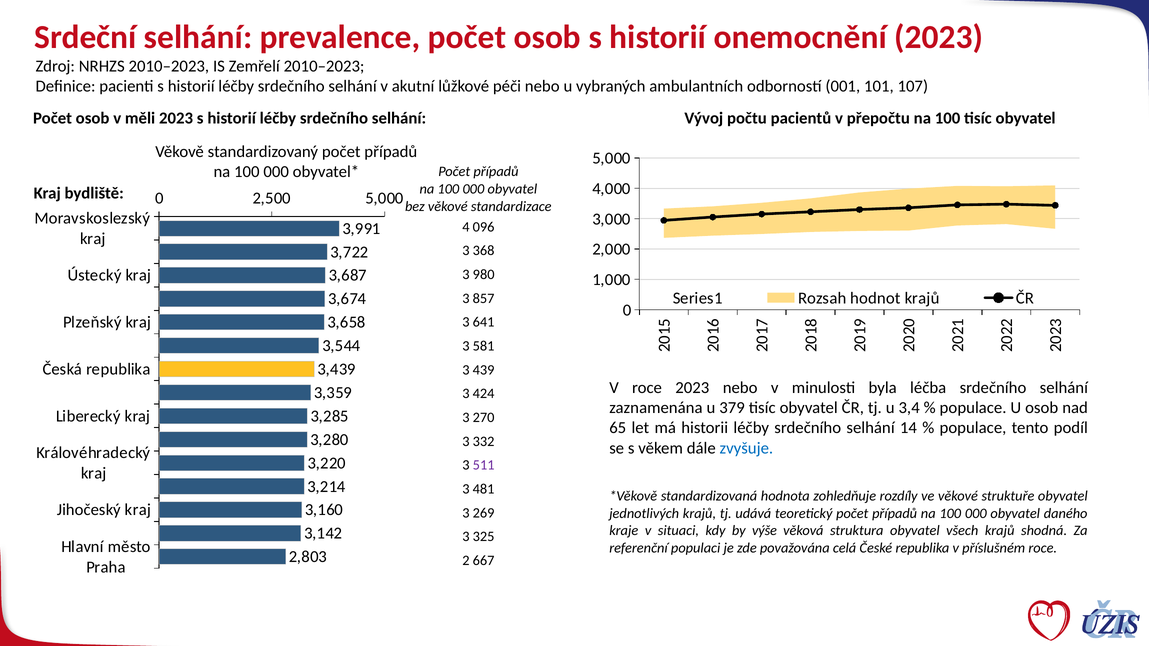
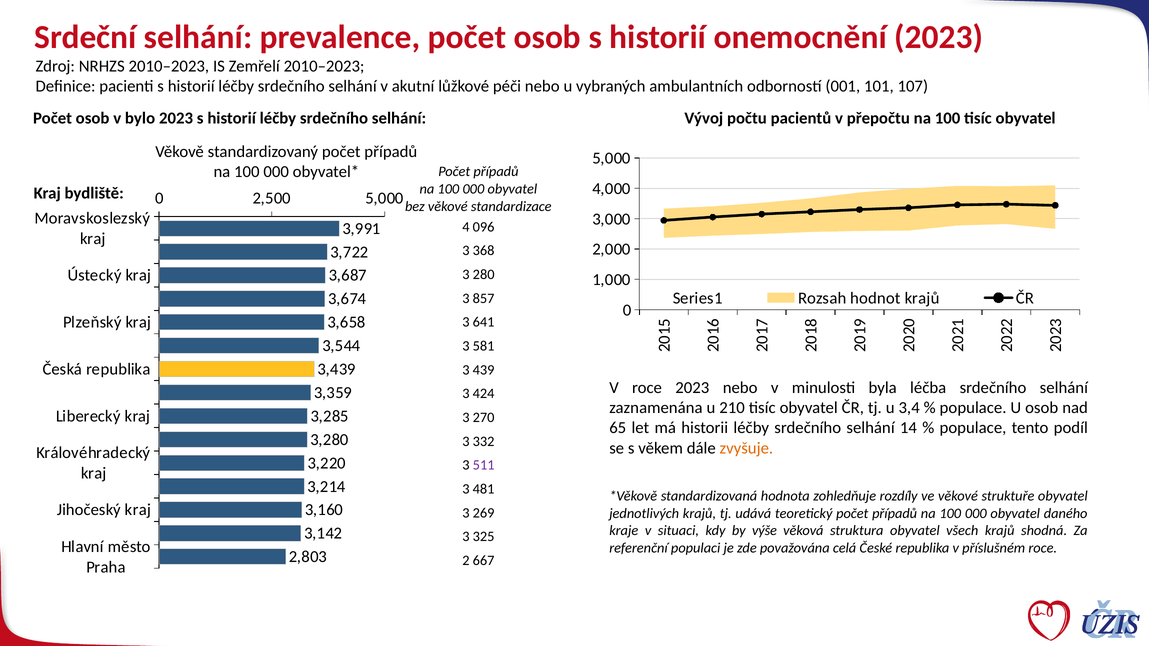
měli: měli -> bylo
980: 980 -> 280
379: 379 -> 210
zvyšuje colour: blue -> orange
